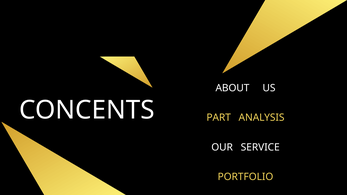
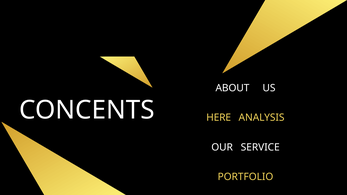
PART: PART -> HERE
